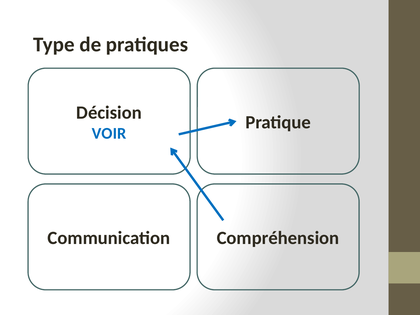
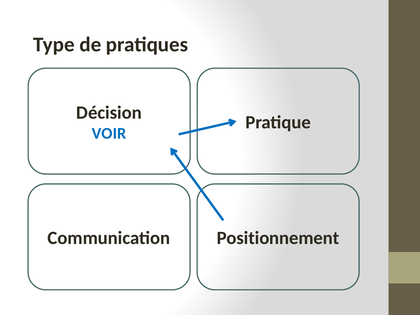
Compréhension: Compréhension -> Positionnement
